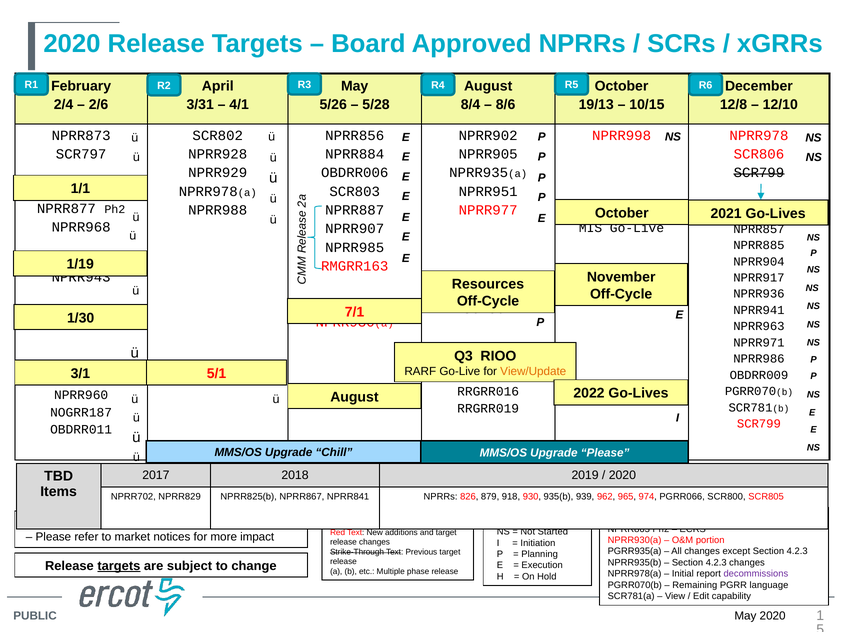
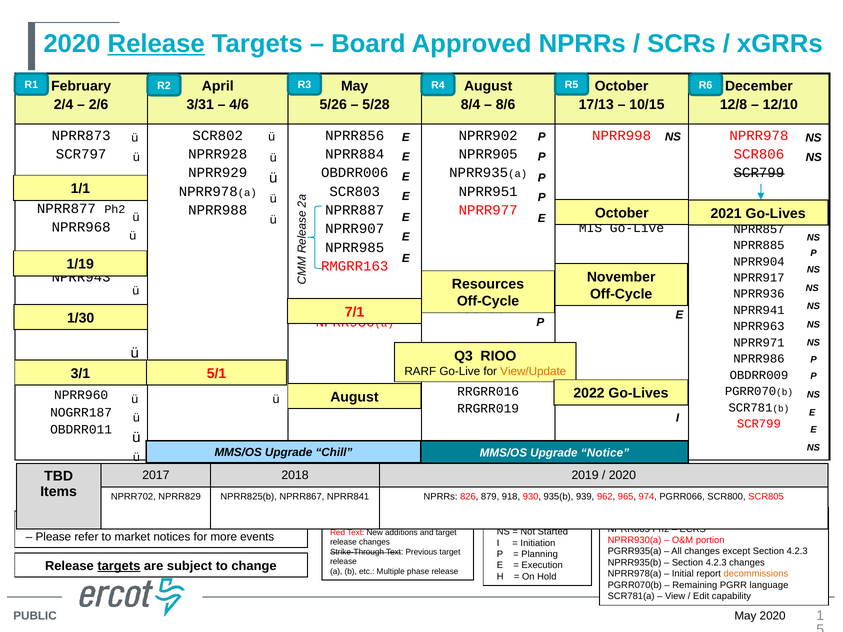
Release at (156, 44) underline: none -> present
4/1: 4/1 -> 4/6
19/13: 19/13 -> 17/13
Upgrade Please: Please -> Notice
impact: impact -> events
decommissions colour: purple -> orange
